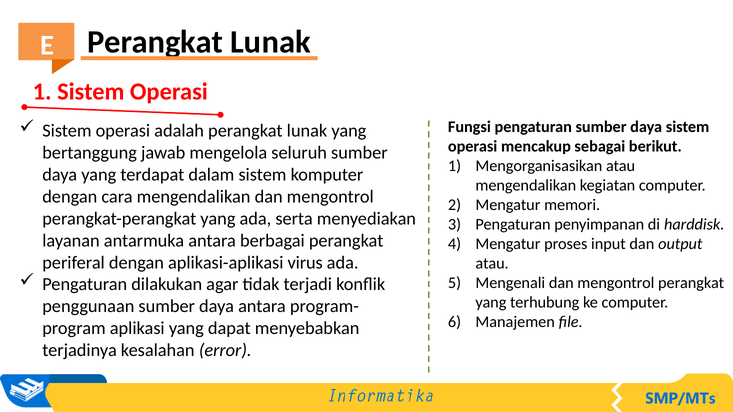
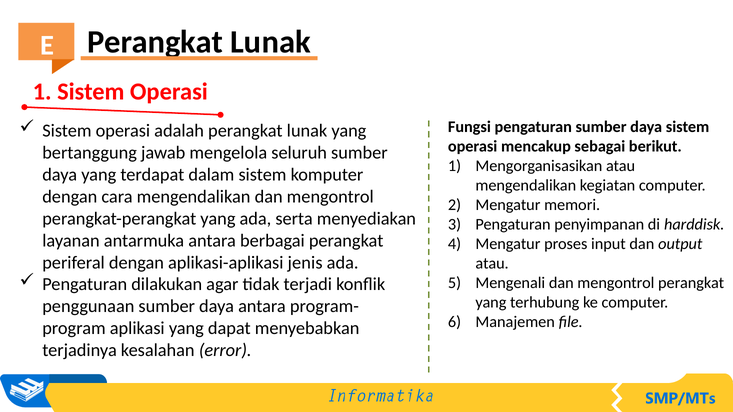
virus: virus -> jenis
